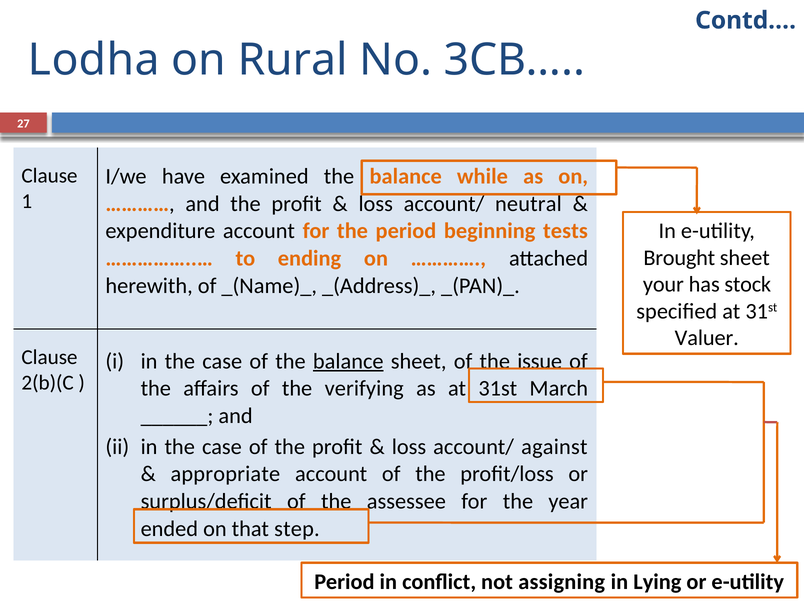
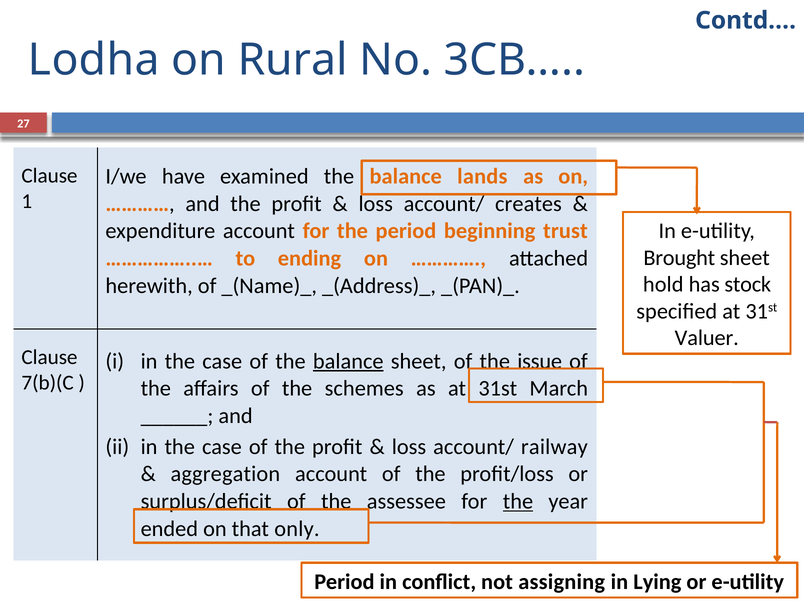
while: while -> lands
neutral: neutral -> creates
tests: tests -> trust
your: your -> hold
2(b)(C: 2(b)(C -> 7(b)(C
verifying: verifying -> schemes
against: against -> railway
appropriate: appropriate -> aggregation
the at (518, 501) underline: none -> present
step: step -> only
